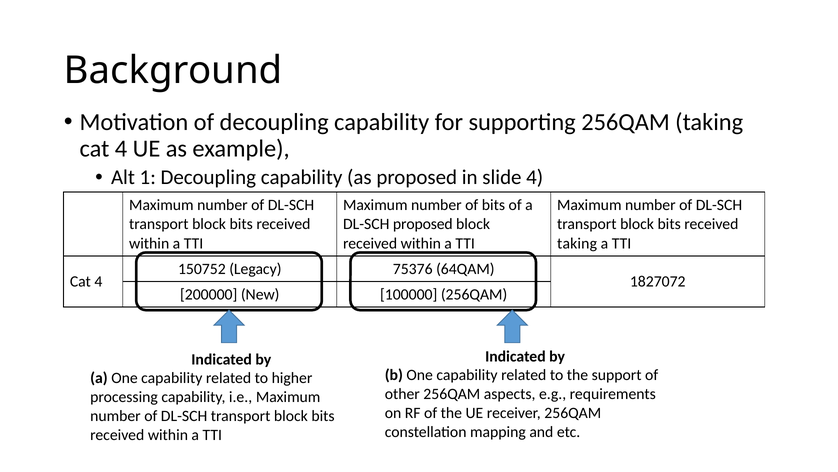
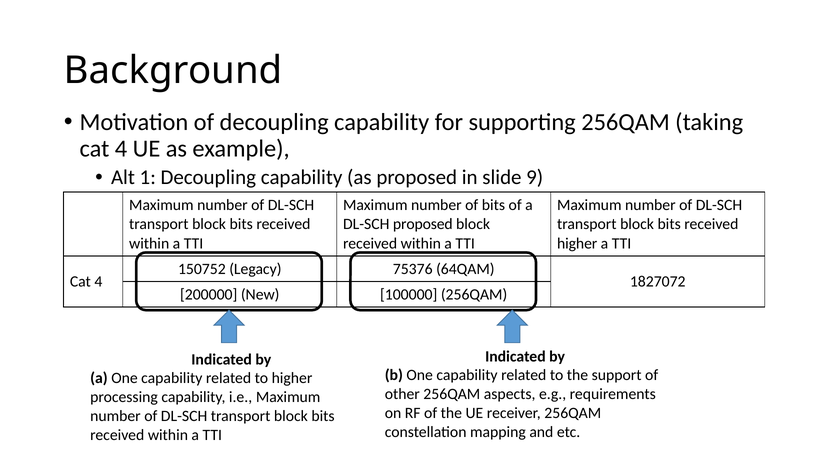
slide 4: 4 -> 9
taking at (577, 243): taking -> higher
